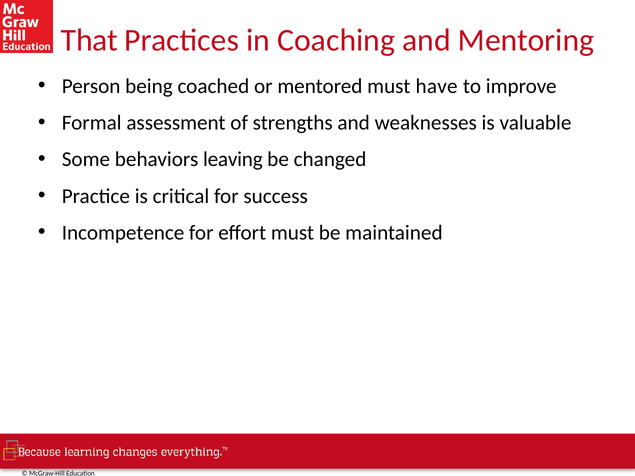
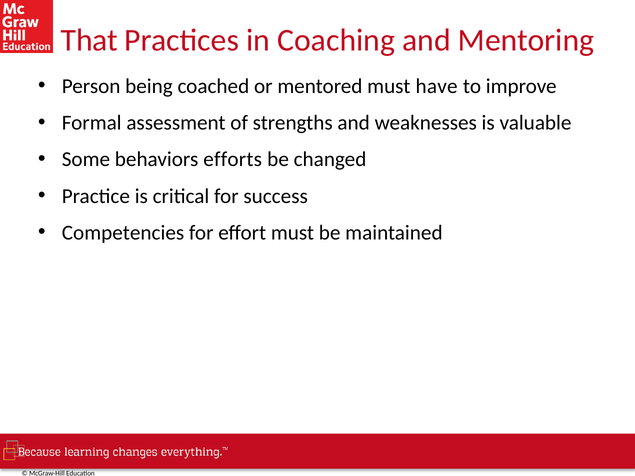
leaving: leaving -> efforts
Incompetence: Incompetence -> Competencies
